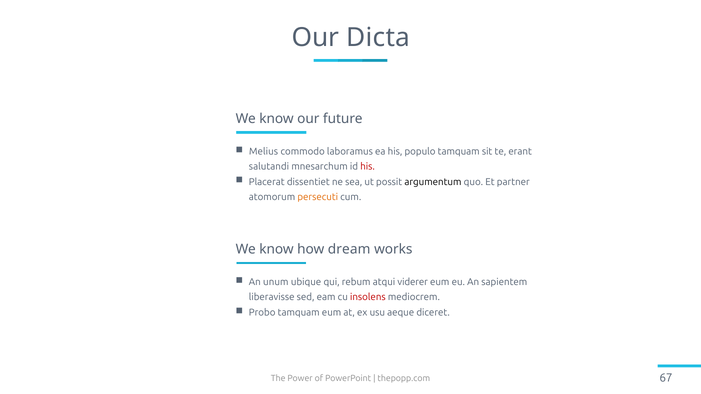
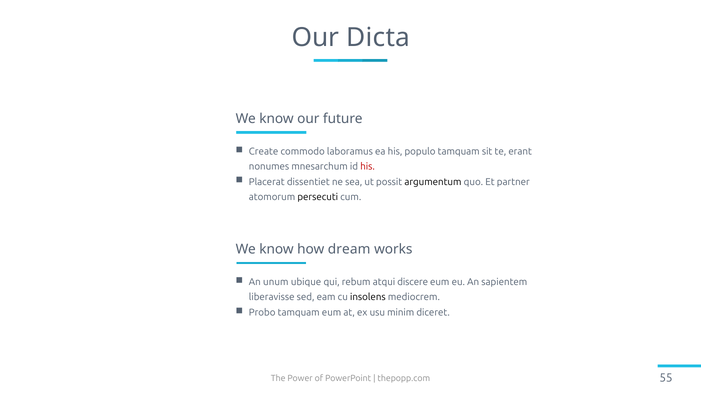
Melius: Melius -> Create
salutandi: salutandi -> nonumes
persecuti colour: orange -> black
viderer: viderer -> discere
insolens colour: red -> black
aeque: aeque -> minim
67: 67 -> 55
